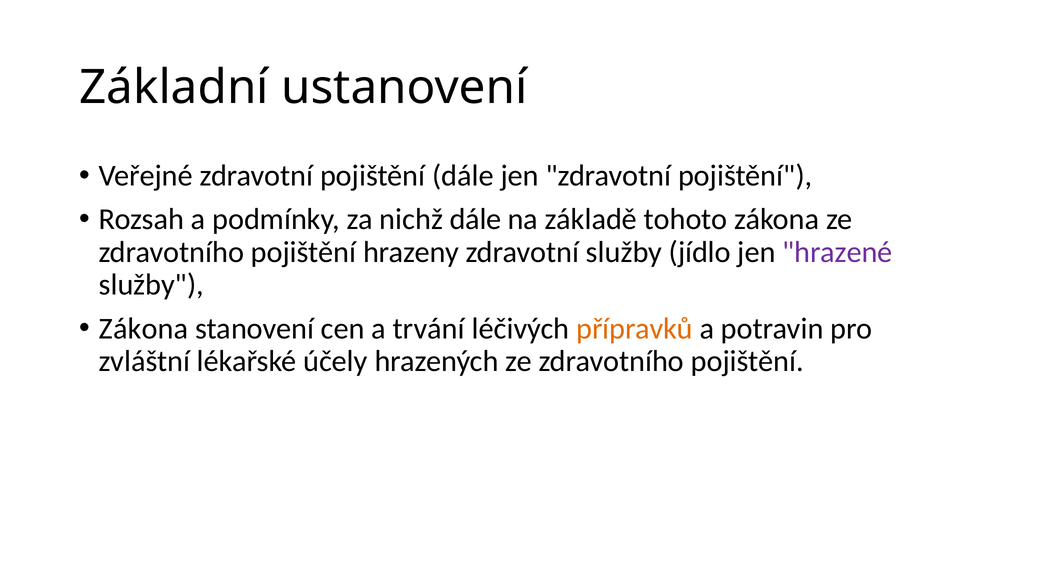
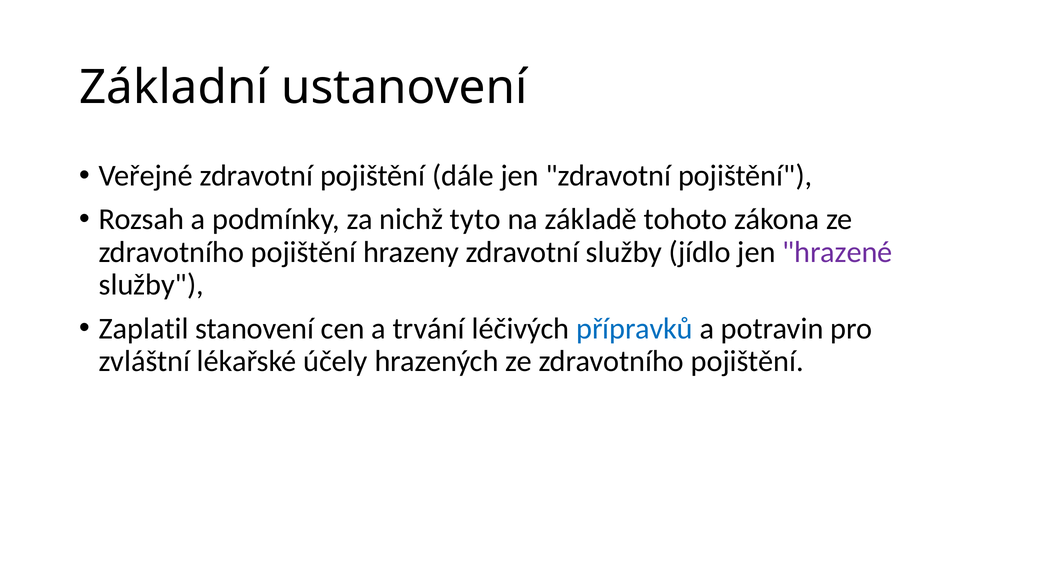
nichž dále: dále -> tyto
Zákona at (144, 329): Zákona -> Zaplatil
přípravků colour: orange -> blue
